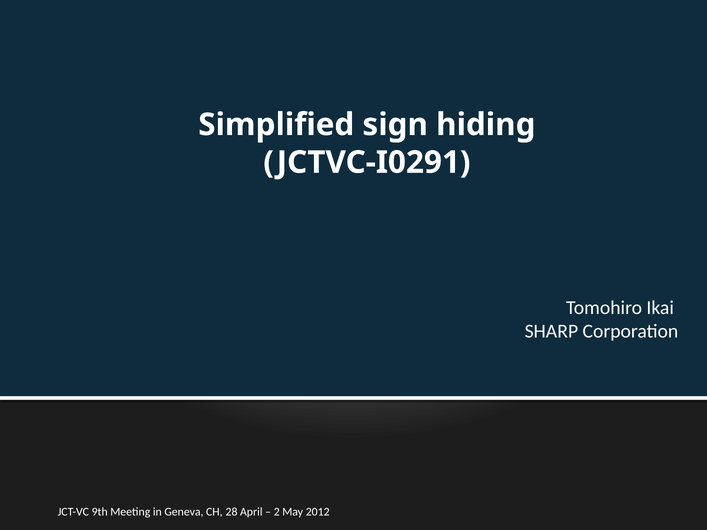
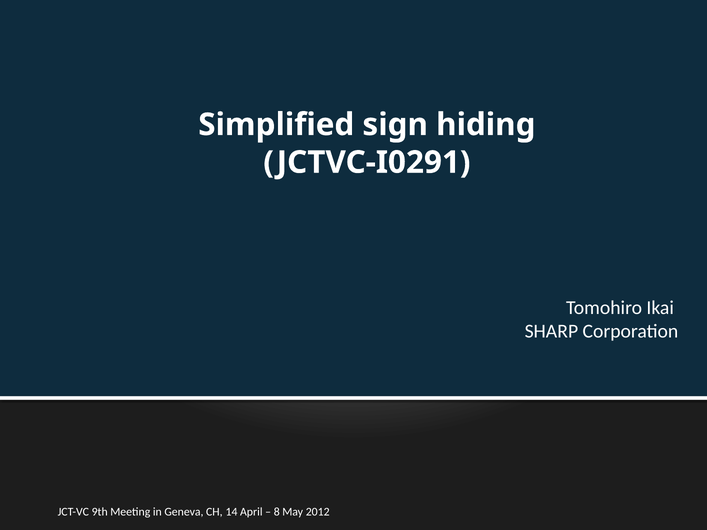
28: 28 -> 14
2: 2 -> 8
